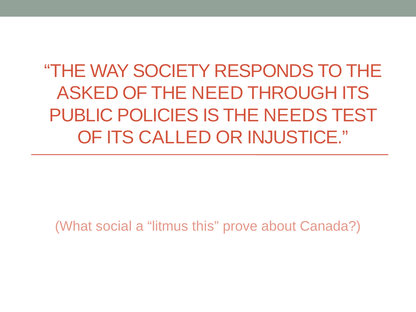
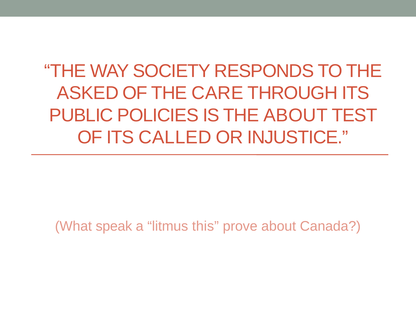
NEED: NEED -> CARE
THE NEEDS: NEEDS -> ABOUT
social: social -> speak
